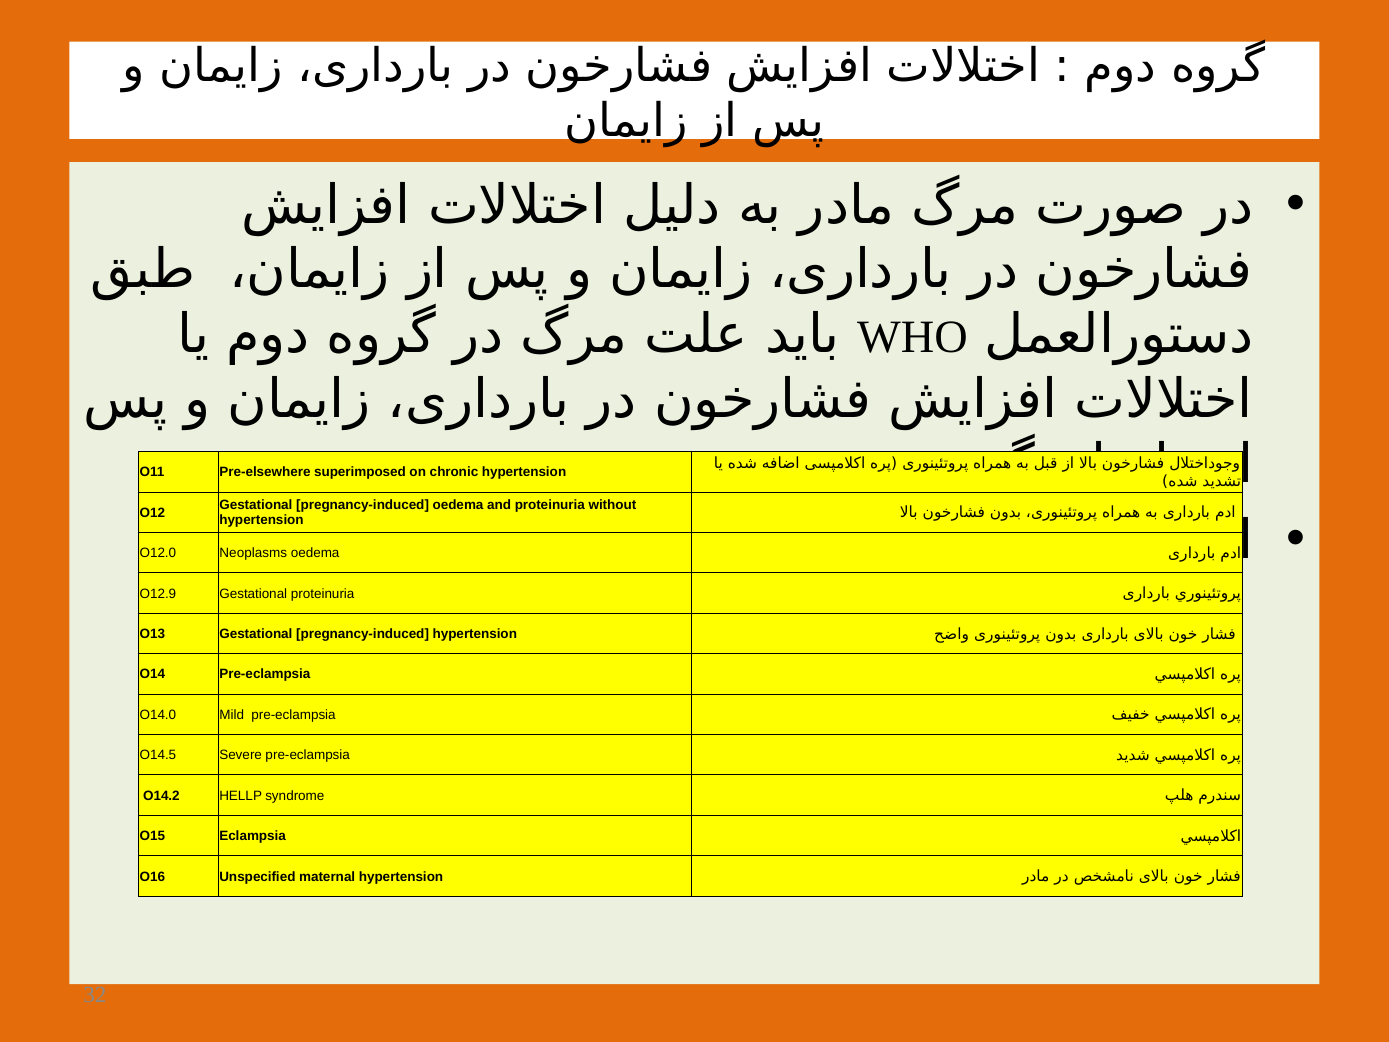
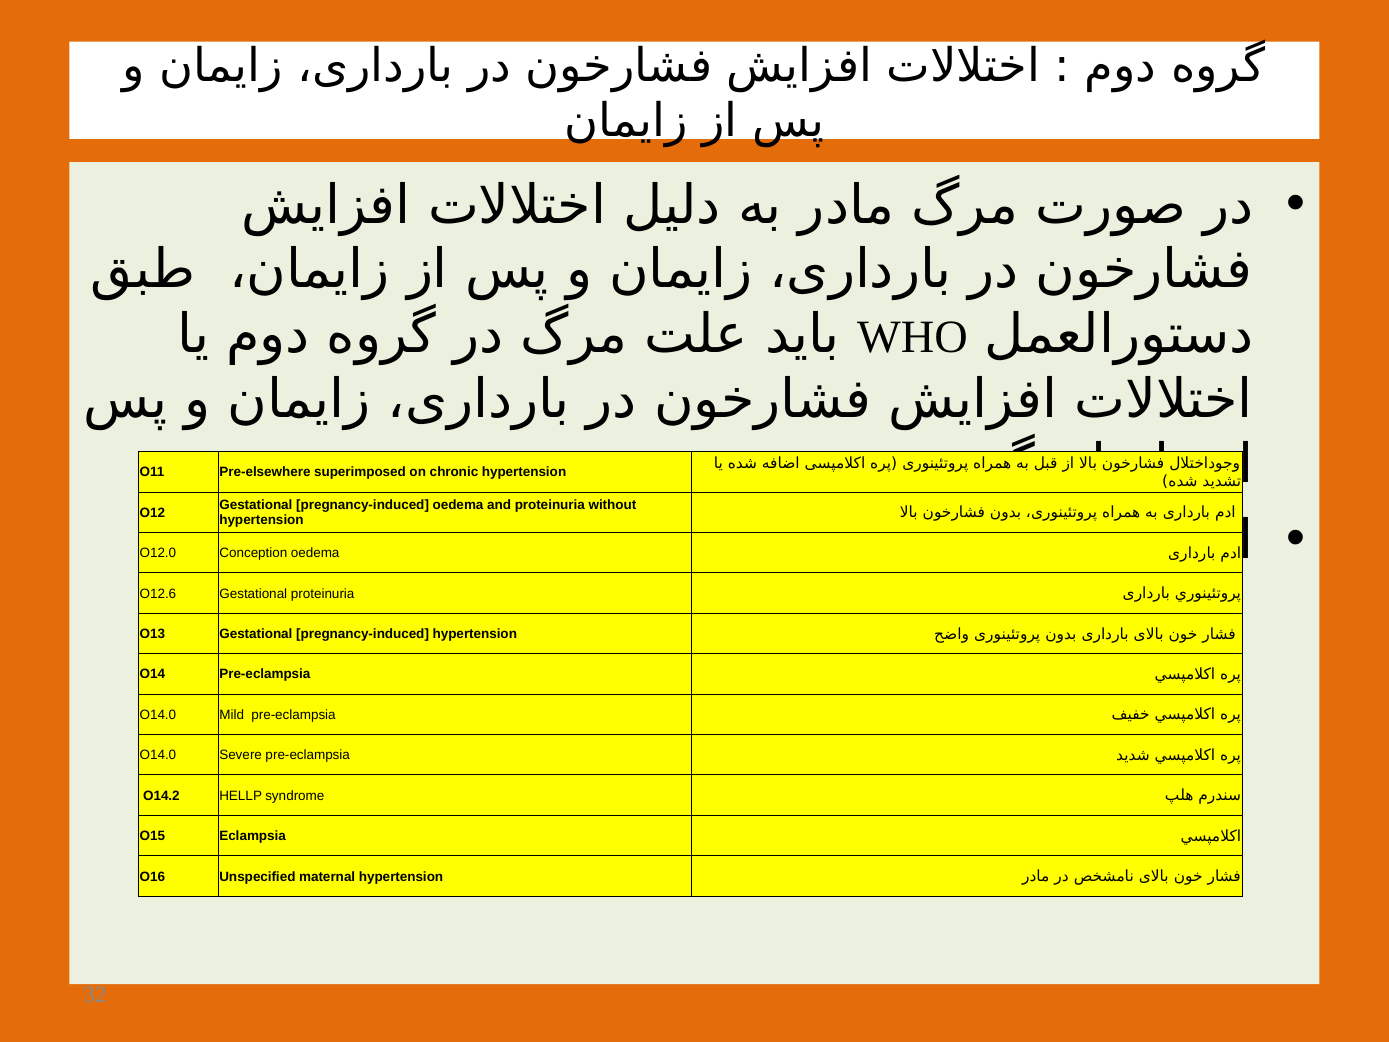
Neoplasms: Neoplasms -> Conception
O12.9: O12.9 -> O12.6
O14.5 at (158, 755): O14.5 -> O14.0
